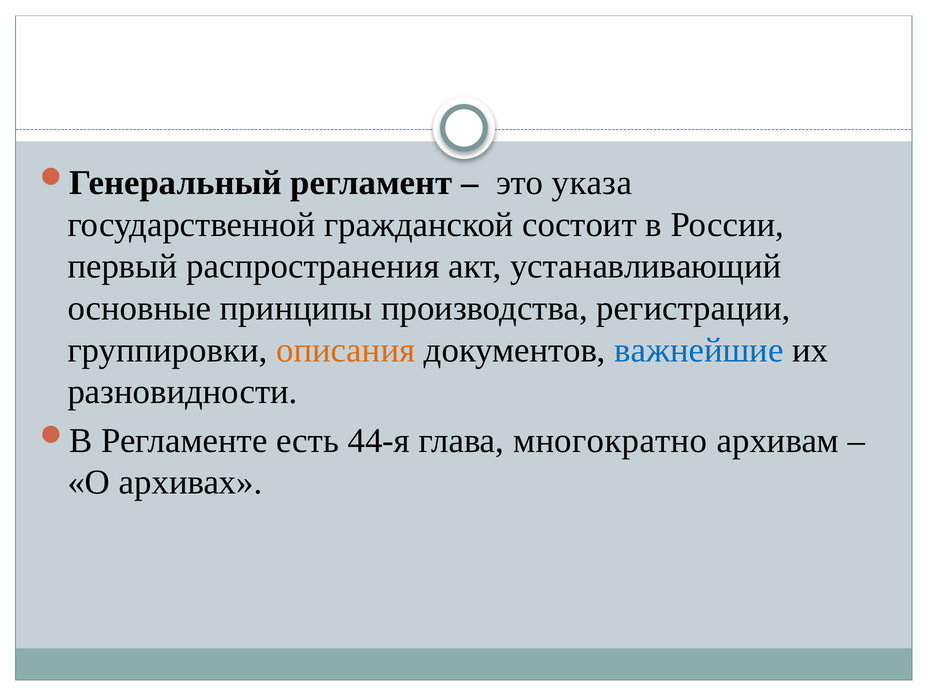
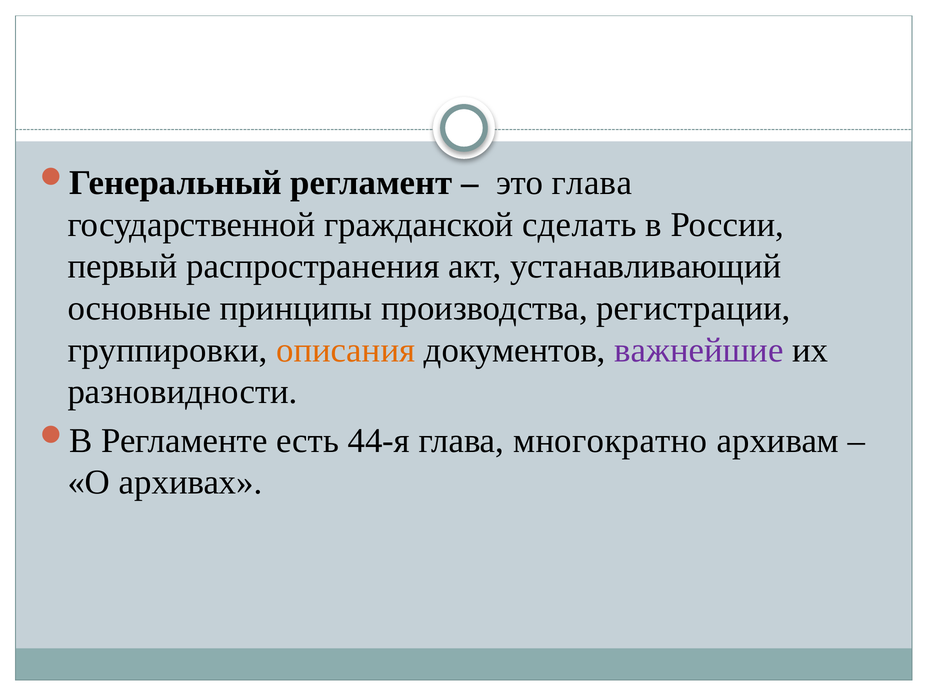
это указа: указа -> глава
состоит: состоит -> сделать
важнейшие colour: blue -> purple
